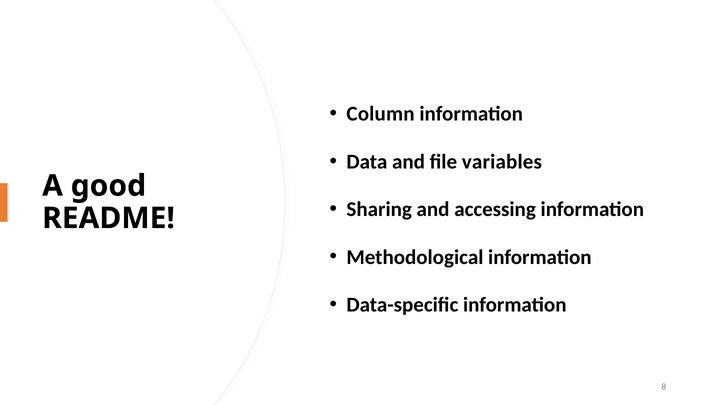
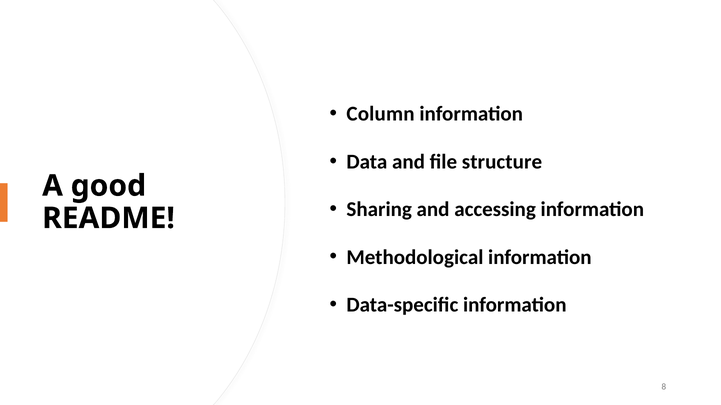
variables: variables -> structure
